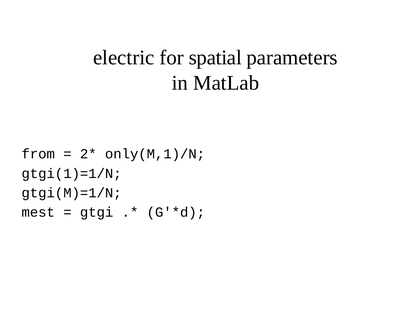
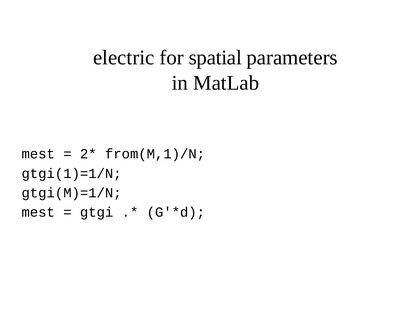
from at (38, 154): from -> mest
only(M,1)/N: only(M,1)/N -> from(M,1)/N
